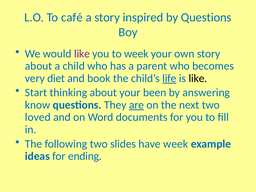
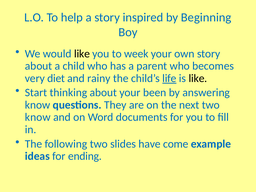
café: café -> help
by Questions: Questions -> Beginning
like at (82, 54) colour: purple -> black
book: book -> rainy
are underline: present -> none
loved at (38, 117): loved -> know
have week: week -> come
